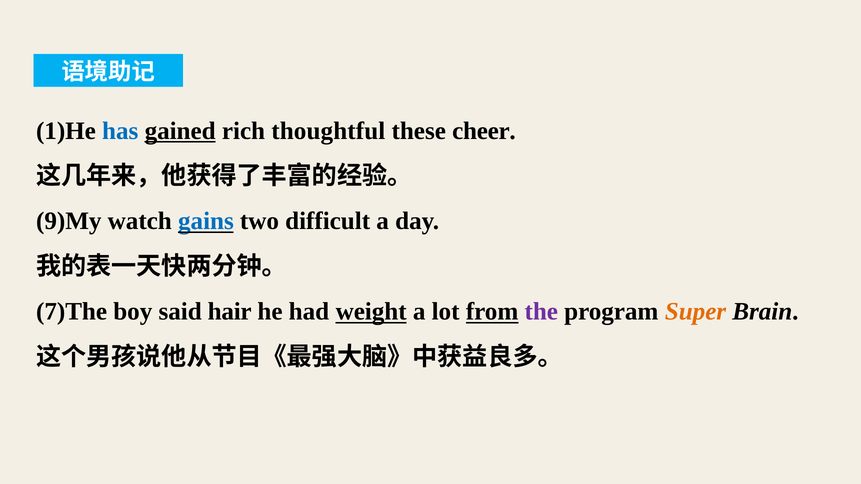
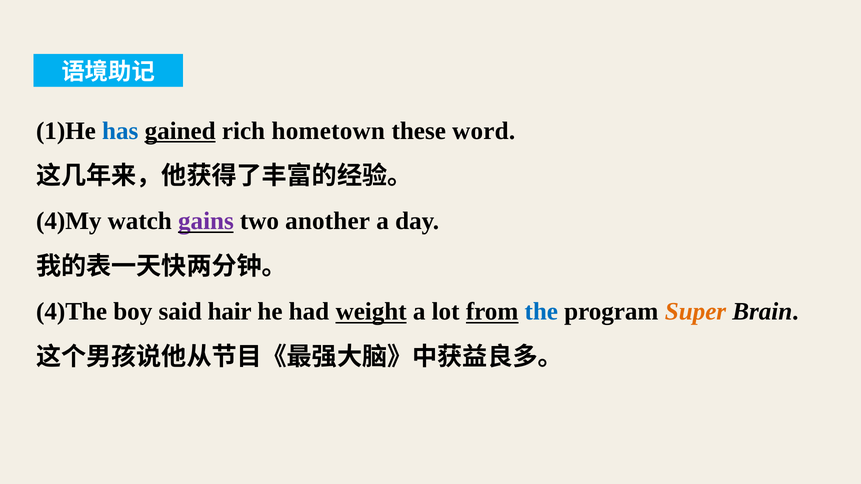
thoughtful: thoughtful -> hometown
cheer: cheer -> word
9)My: 9)My -> 4)My
gains colour: blue -> purple
difficult: difficult -> another
7)The: 7)The -> 4)The
the colour: purple -> blue
